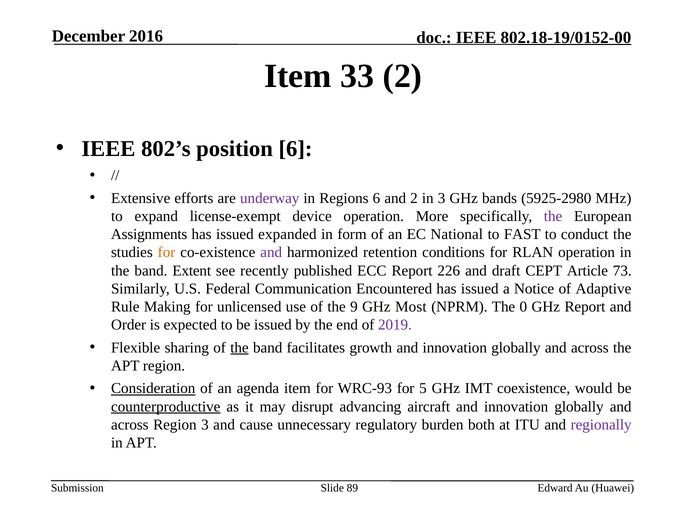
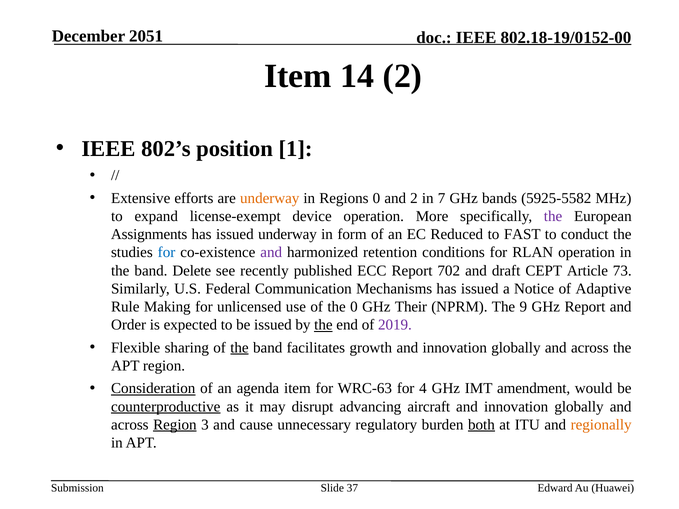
2016: 2016 -> 2051
33: 33 -> 14
position 6: 6 -> 1
underway at (270, 198) colour: purple -> orange
Regions 6: 6 -> 0
in 3: 3 -> 7
5925-2980: 5925-2980 -> 5925-5582
issued expanded: expanded -> underway
National: National -> Reduced
for at (167, 253) colour: orange -> blue
Extent: Extent -> Delete
226: 226 -> 702
Encountered: Encountered -> Mechanisms
the 9: 9 -> 0
Most: Most -> Their
0: 0 -> 9
the at (323, 325) underline: none -> present
WRC-93: WRC-93 -> WRC-63
5: 5 -> 4
coexistence: coexistence -> amendment
Region at (175, 425) underline: none -> present
both underline: none -> present
regionally colour: purple -> orange
89: 89 -> 37
